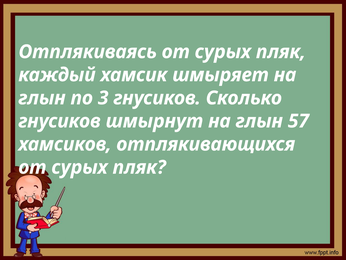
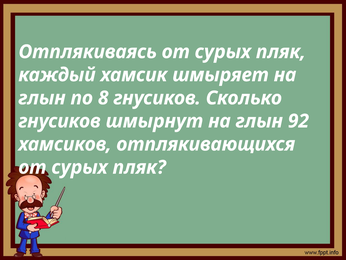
3: 3 -> 8
57: 57 -> 92
